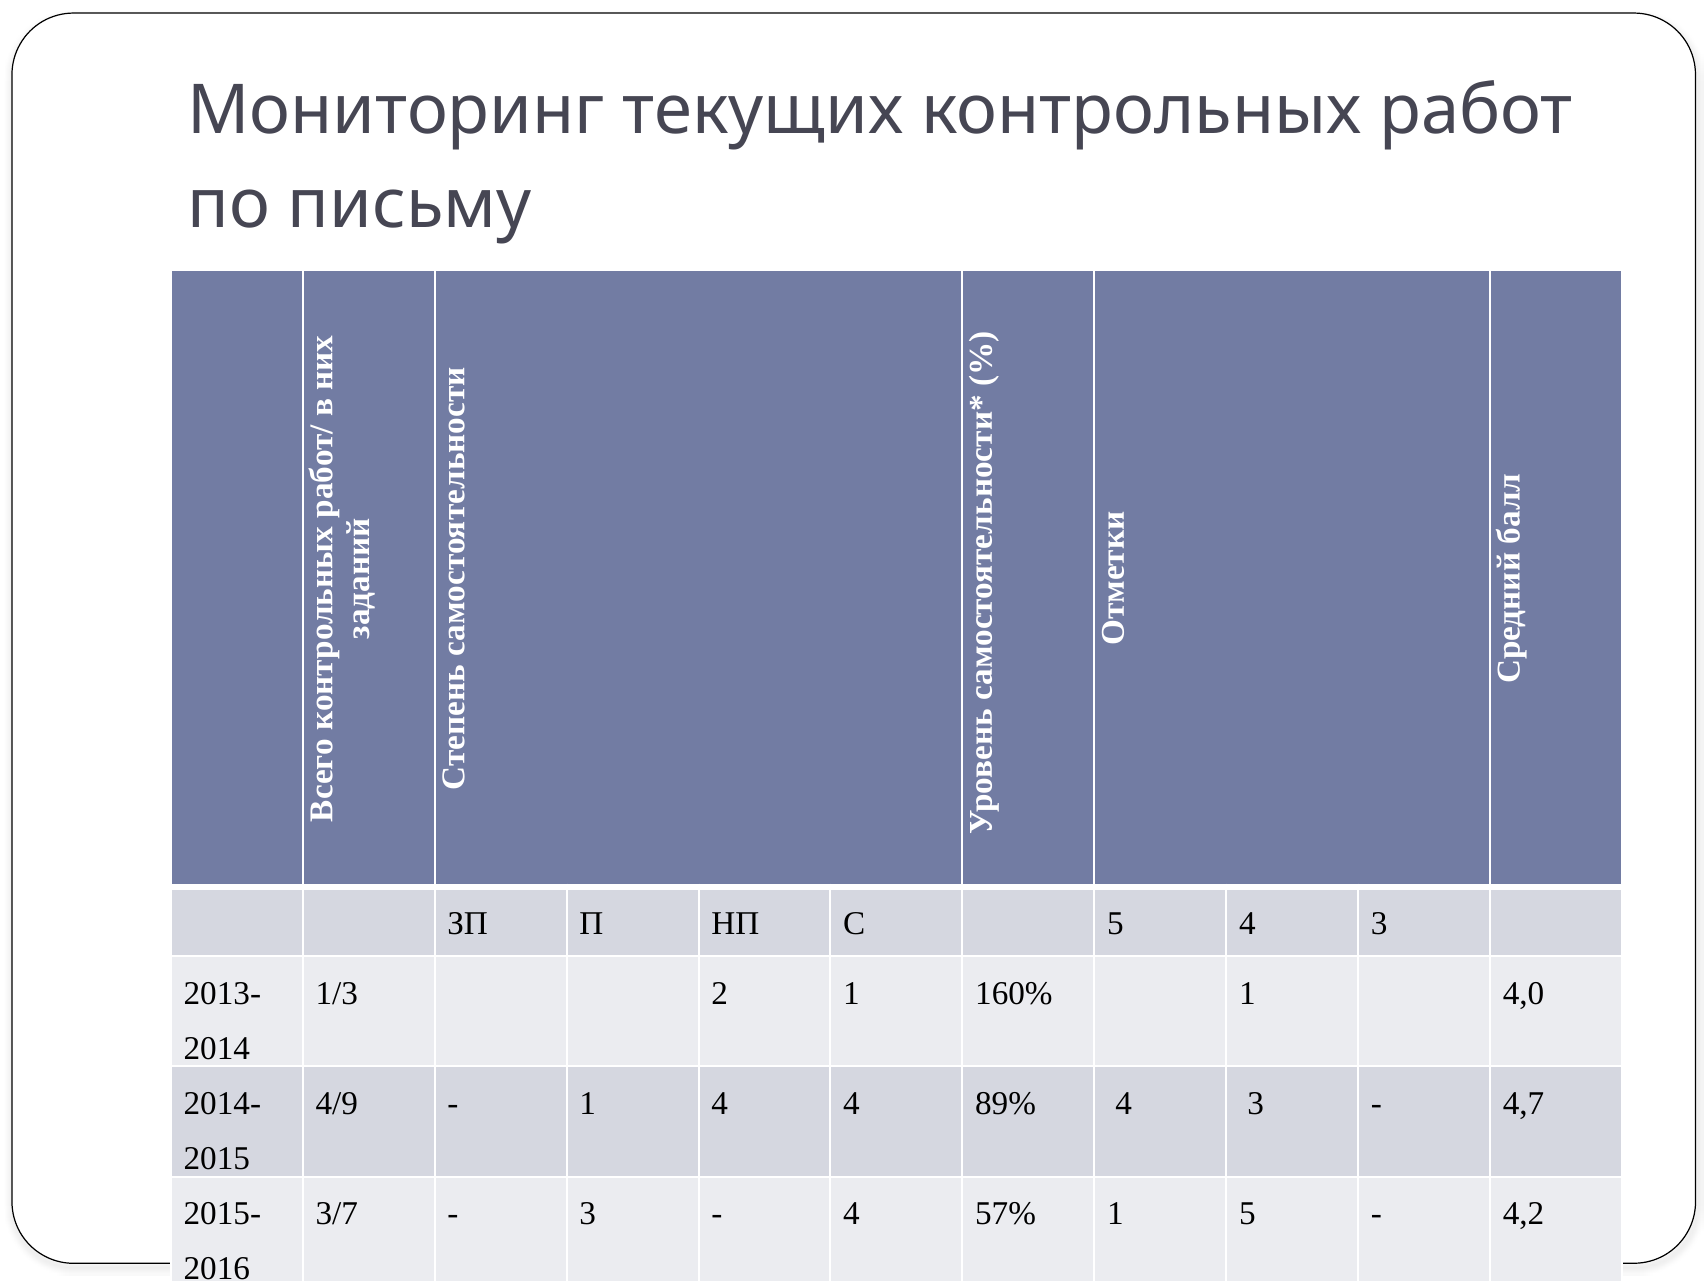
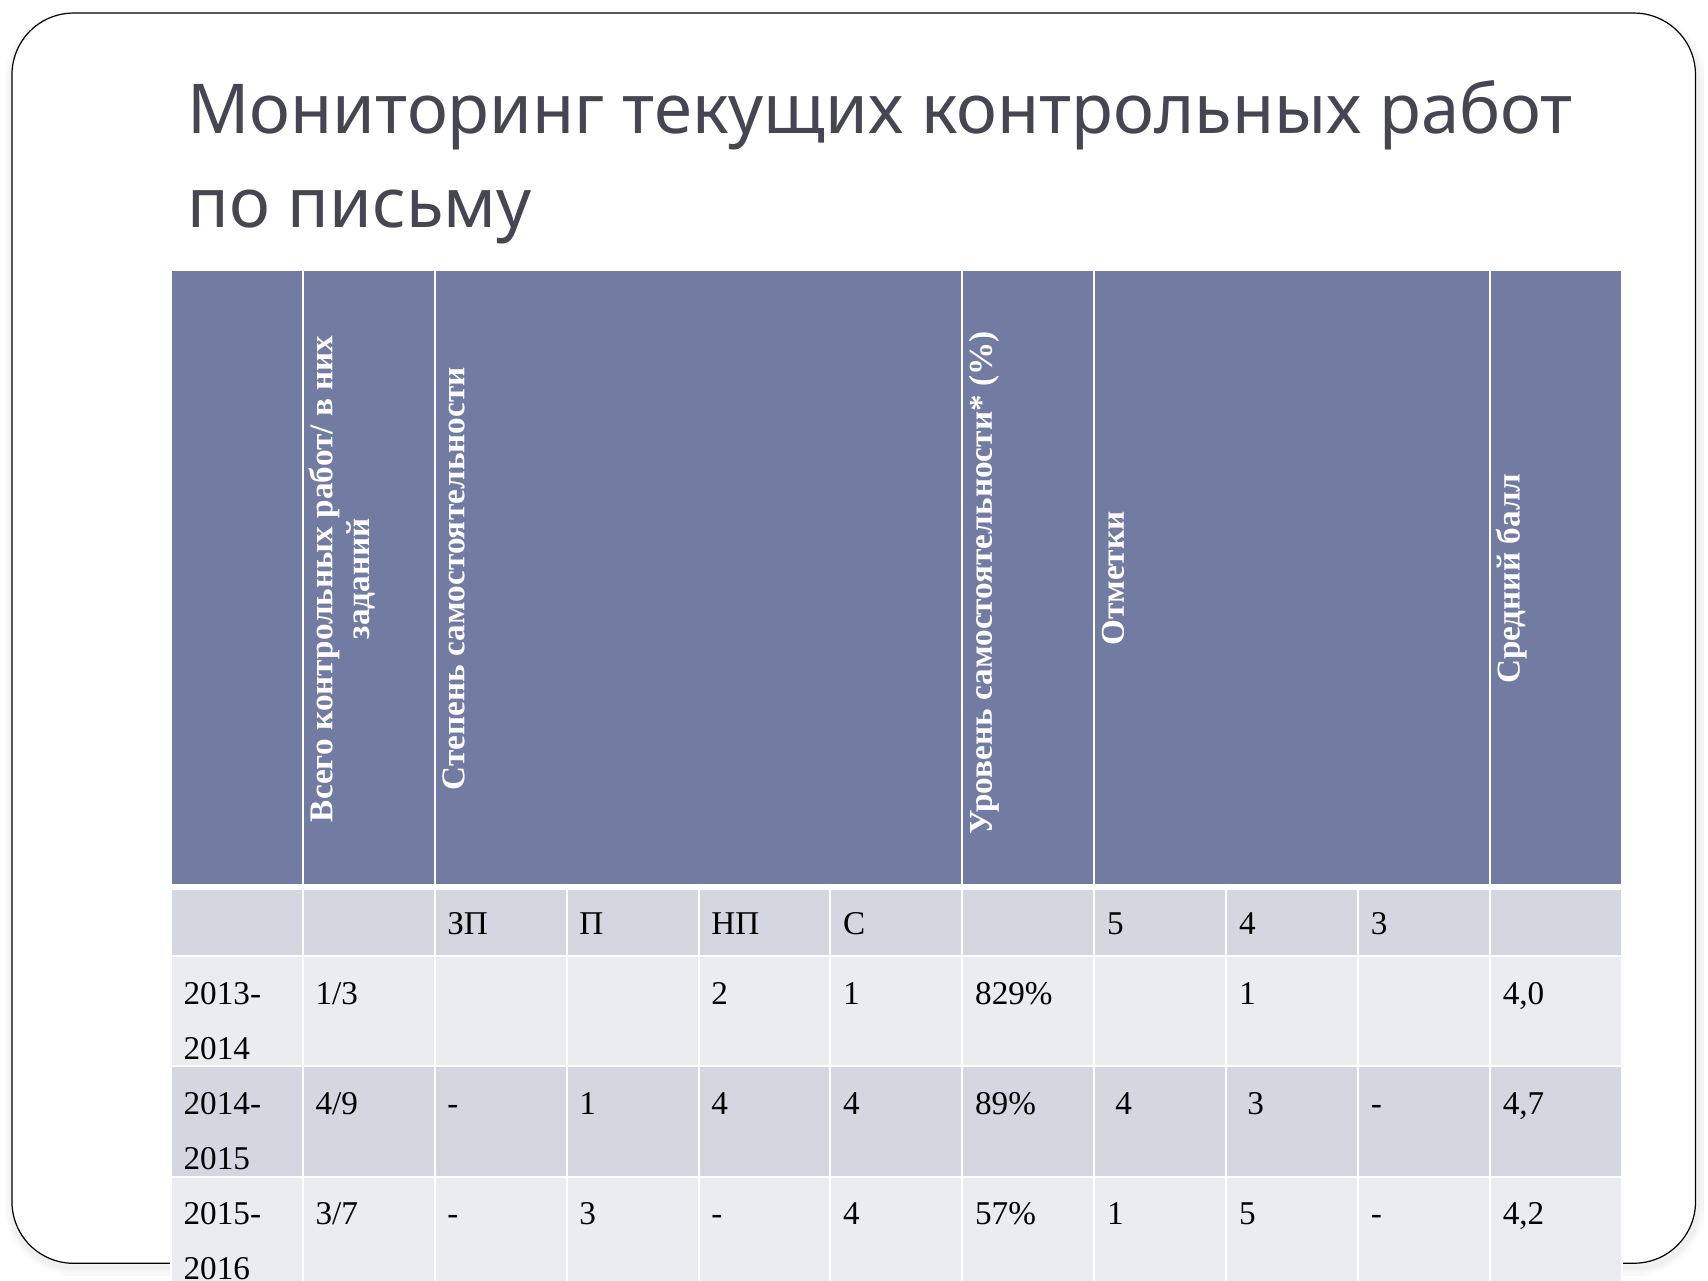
160%: 160% -> 829%
